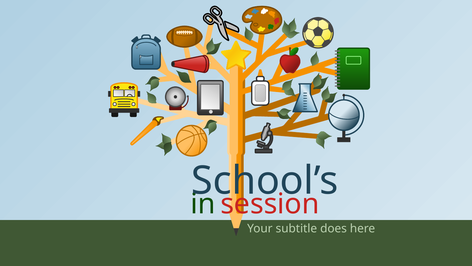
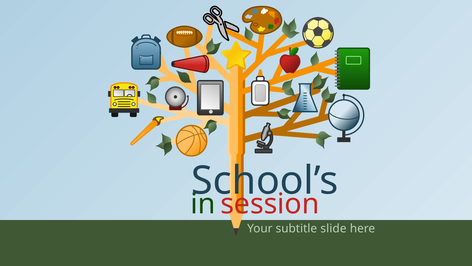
does: does -> slide
